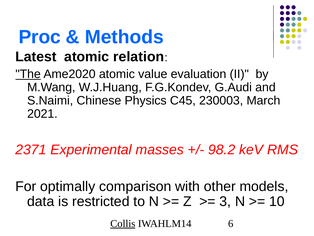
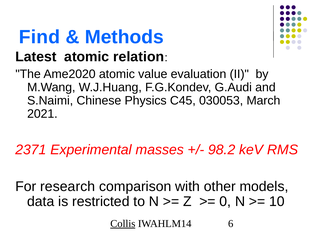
Proc: Proc -> Find
The underline: present -> none
230003: 230003 -> 030053
optimally: optimally -> research
3: 3 -> 0
